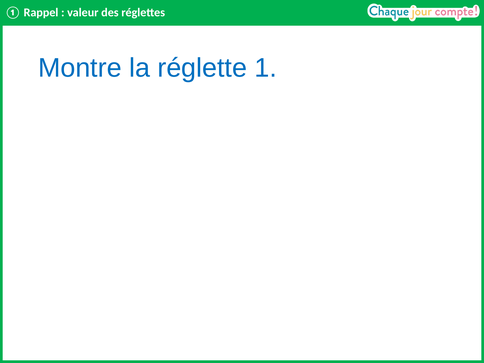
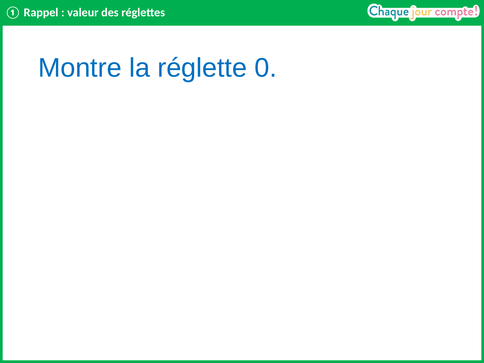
1: 1 -> 0
